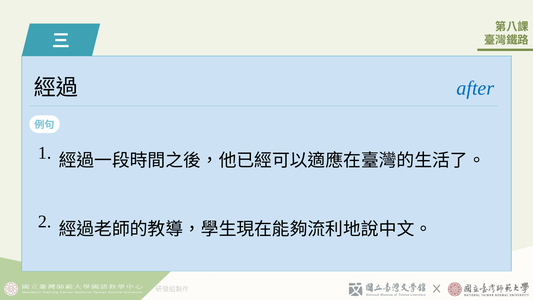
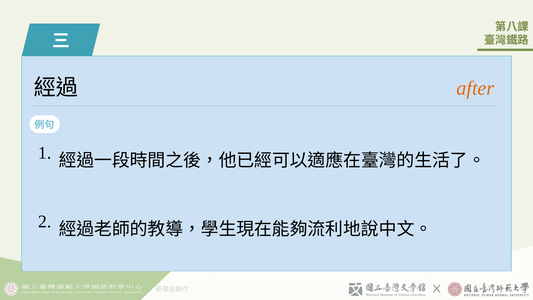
after colour: blue -> orange
